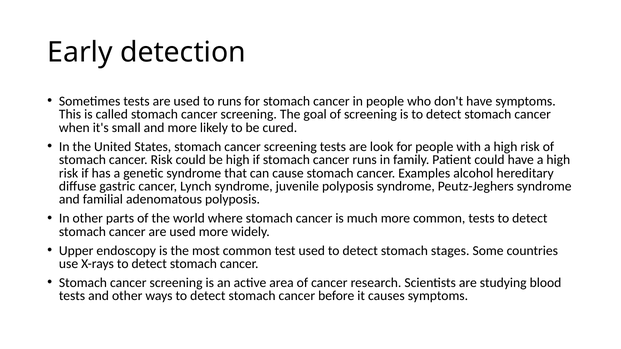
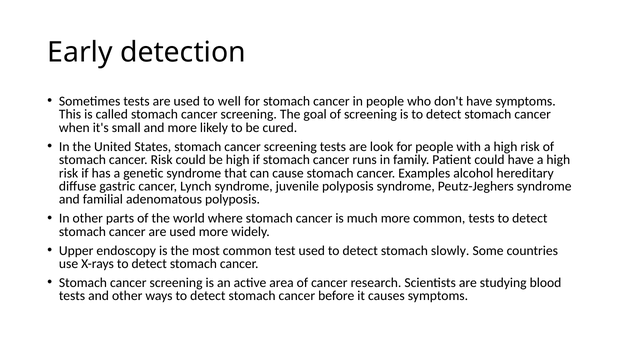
to runs: runs -> well
stages: stages -> slowly
